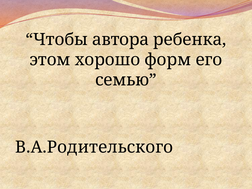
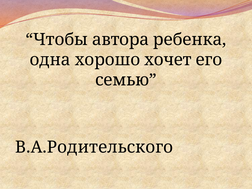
этом: этом -> одна
форм: форм -> хочет
